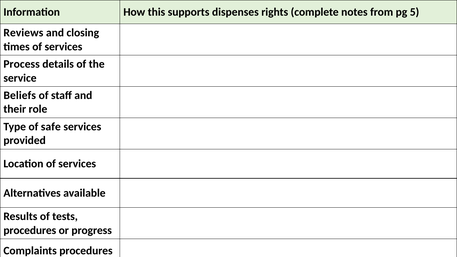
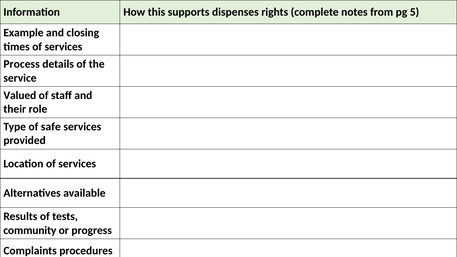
Reviews: Reviews -> Example
Beliefs: Beliefs -> Valued
procedures at (30, 230): procedures -> community
